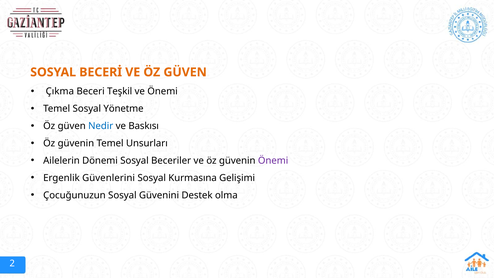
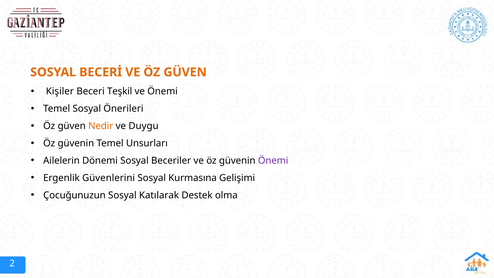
Çıkma: Çıkma -> Kişiler
Yönetme: Yönetme -> Önerileri
Nedir colour: blue -> orange
Baskısı: Baskısı -> Duygu
Güvenini: Güvenini -> Katılarak
